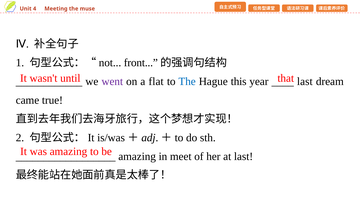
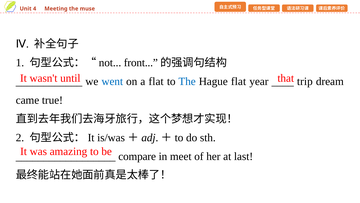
went colour: purple -> blue
Hague this: this -> flat
last at (305, 81): last -> trip
amazing at (137, 156): amazing -> compare
